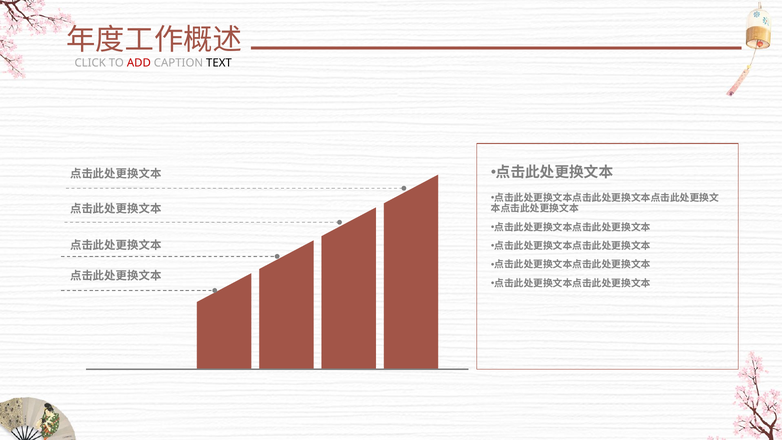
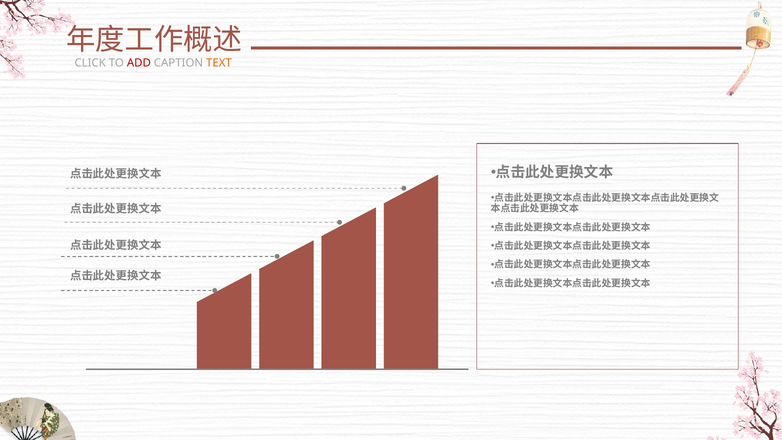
TEXT colour: black -> orange
